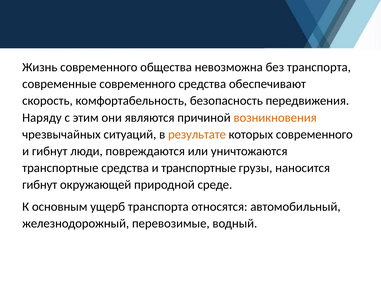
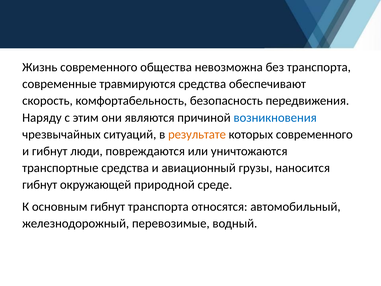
современные современного: современного -> травмируются
возникновения colour: orange -> blue
и транспортные: транспортные -> авиационный
основным ущерб: ущерб -> гибнут
